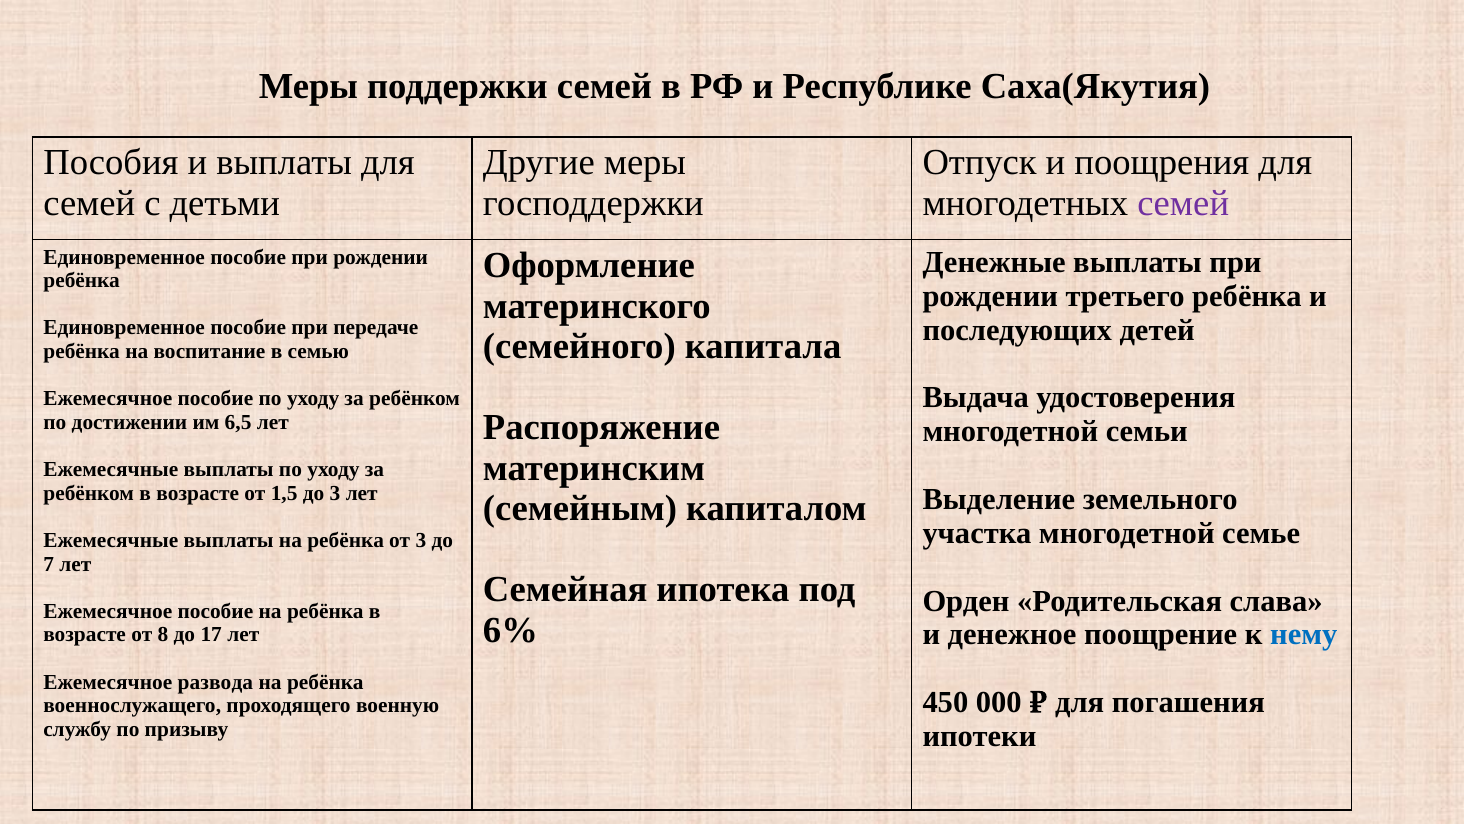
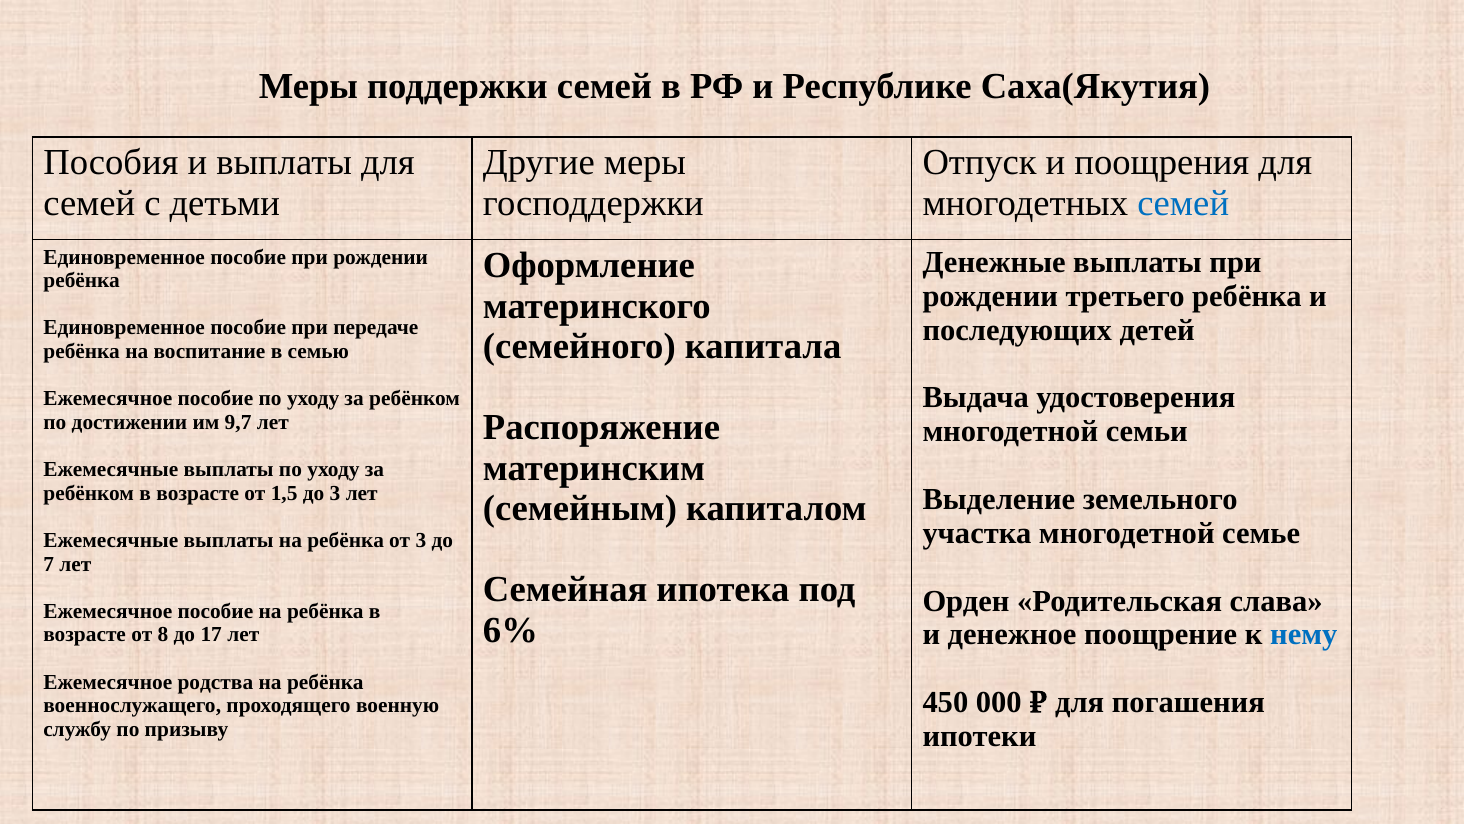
семей at (1183, 203) colour: purple -> blue
6,5: 6,5 -> 9,7
развода: развода -> родства
